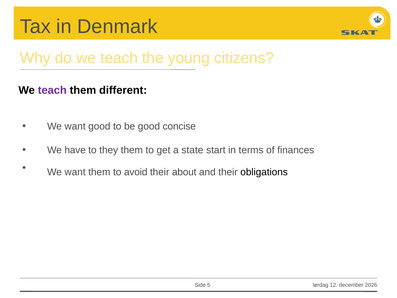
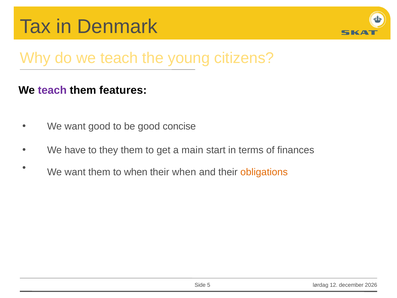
different: different -> features
state: state -> main
to avoid: avoid -> when
their about: about -> when
obligations colour: black -> orange
